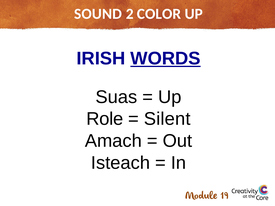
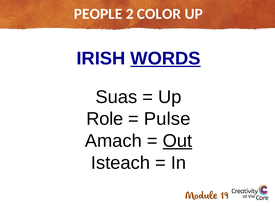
SOUND: SOUND -> PEOPLE
Silent: Silent -> Pulse
Out underline: none -> present
